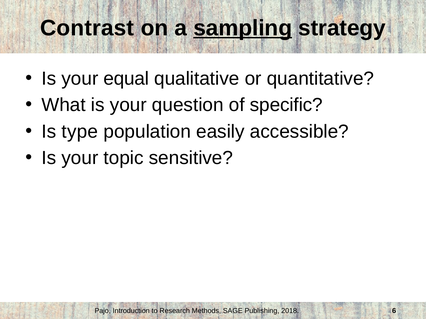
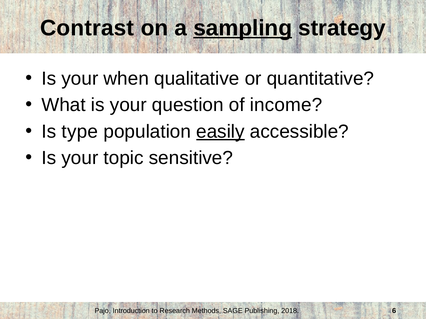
equal: equal -> when
specific: specific -> income
easily underline: none -> present
